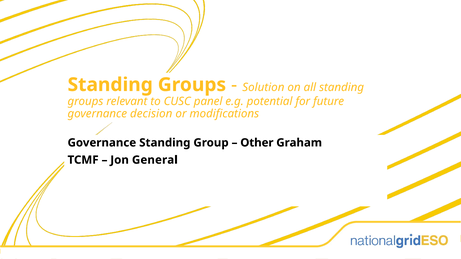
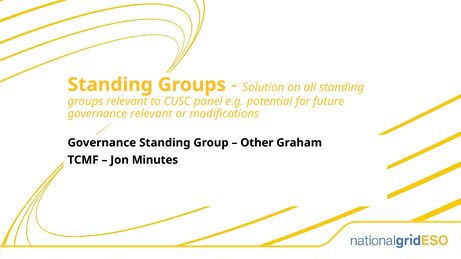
governance decision: decision -> relevant
General: General -> Minutes
